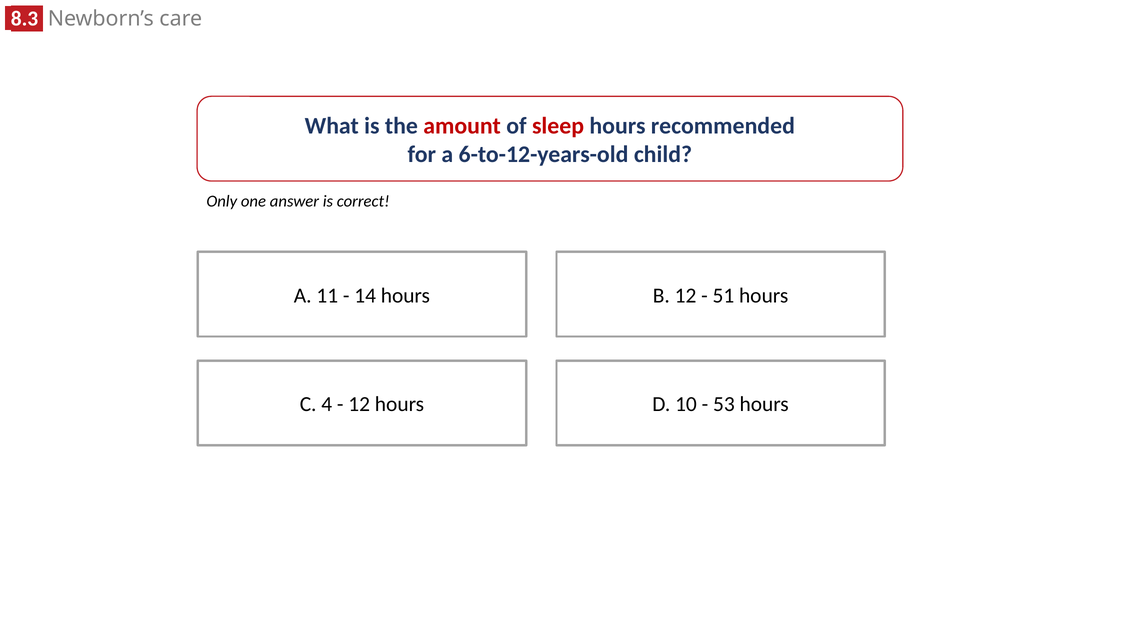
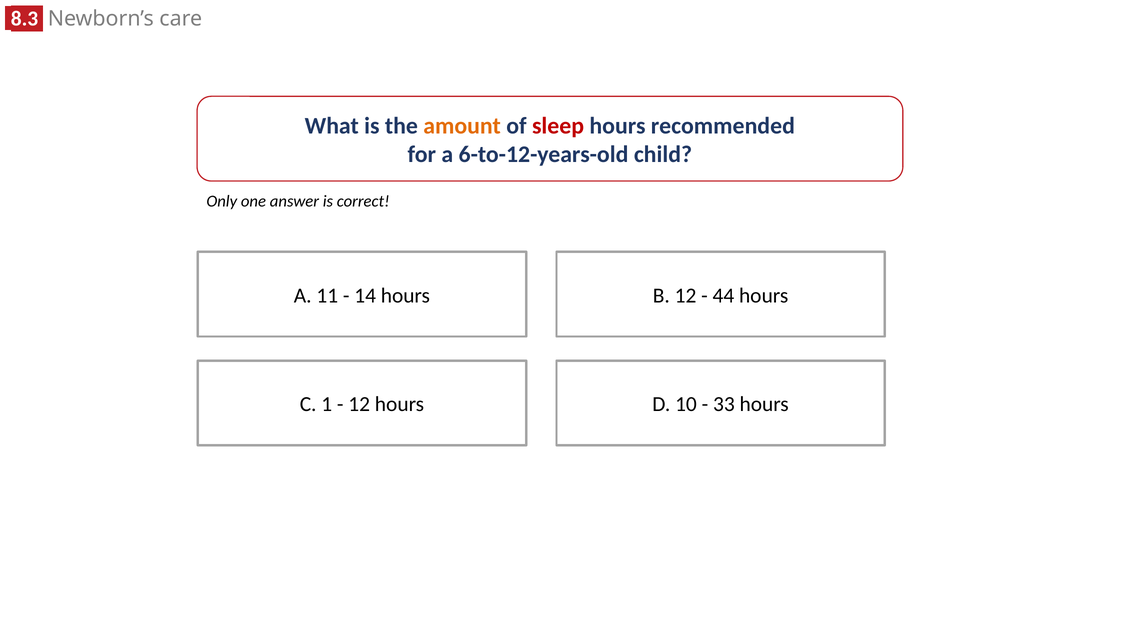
amount colour: red -> orange
51: 51 -> 44
4: 4 -> 1
53: 53 -> 33
